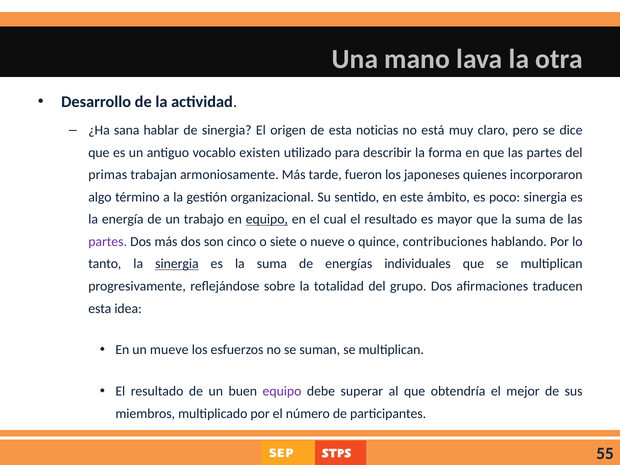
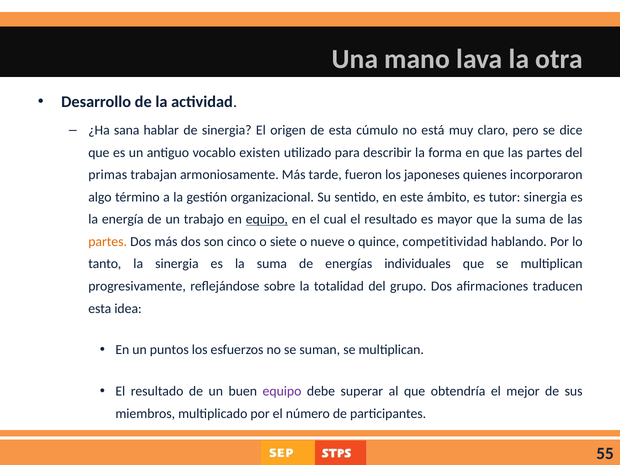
noticias: noticias -> cúmulo
poco: poco -> tutor
partes at (108, 242) colour: purple -> orange
contribuciones: contribuciones -> competitividad
sinergia at (177, 264) underline: present -> none
mueve: mueve -> puntos
